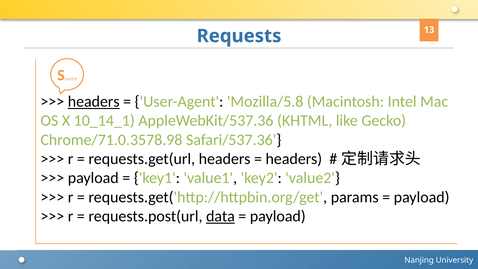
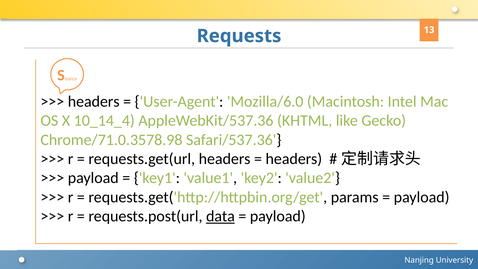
headers at (94, 101) underline: present -> none
Mozilla/5.8: Mozilla/5.8 -> Mozilla/6.0
10_14_1: 10_14_1 -> 10_14_4
